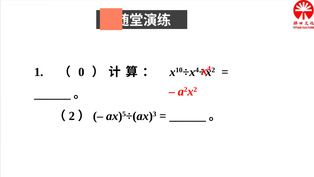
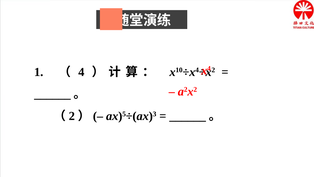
0: 0 -> 4
